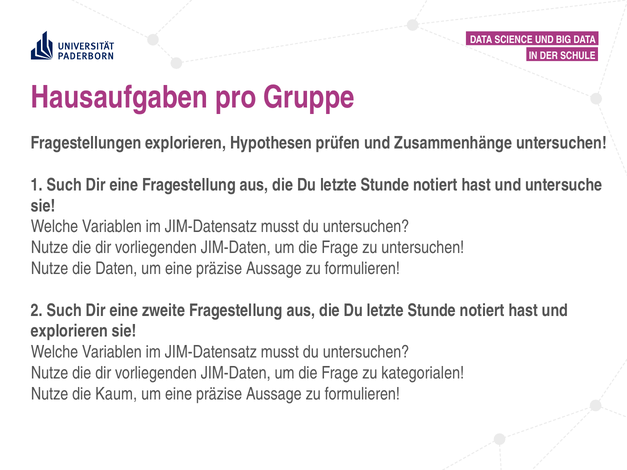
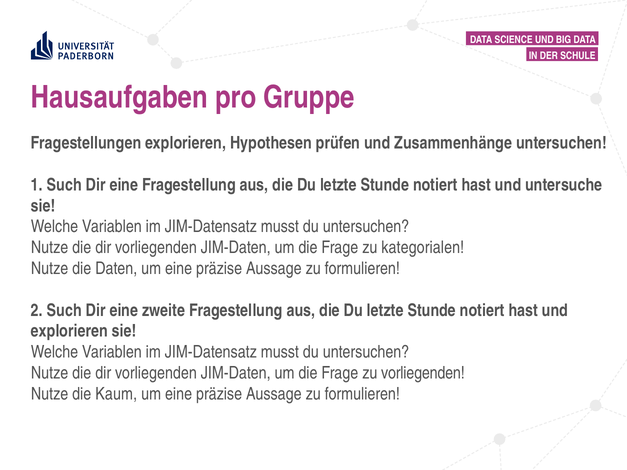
zu untersuchen: untersuchen -> kategorialen
zu kategorialen: kategorialen -> vorliegenden
